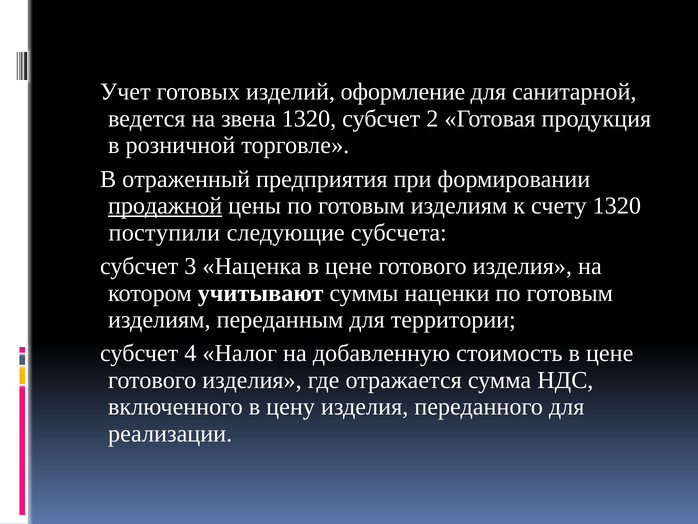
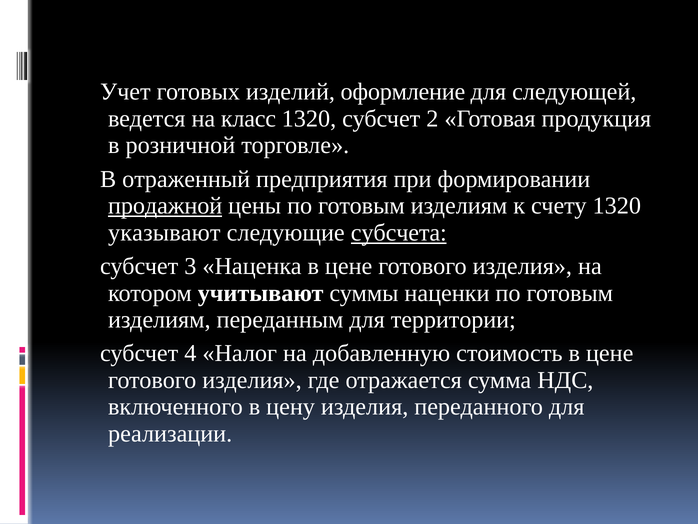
санитарной: санитарной -> следующей
звена: звена -> класс
поступили: поступили -> указывают
субсчета underline: none -> present
